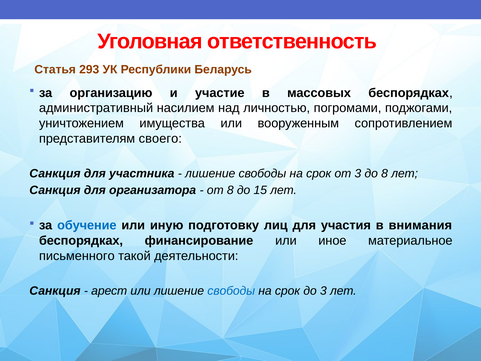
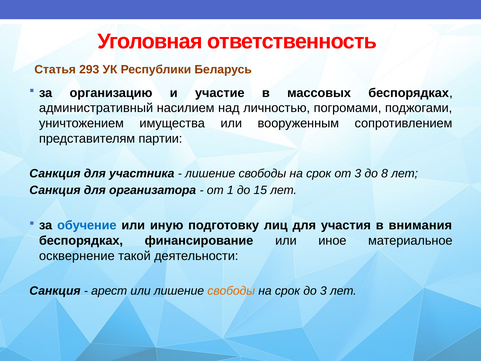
своего: своего -> партии
от 8: 8 -> 1
письменного: письменного -> осквернение
свободы at (231, 291) colour: blue -> orange
